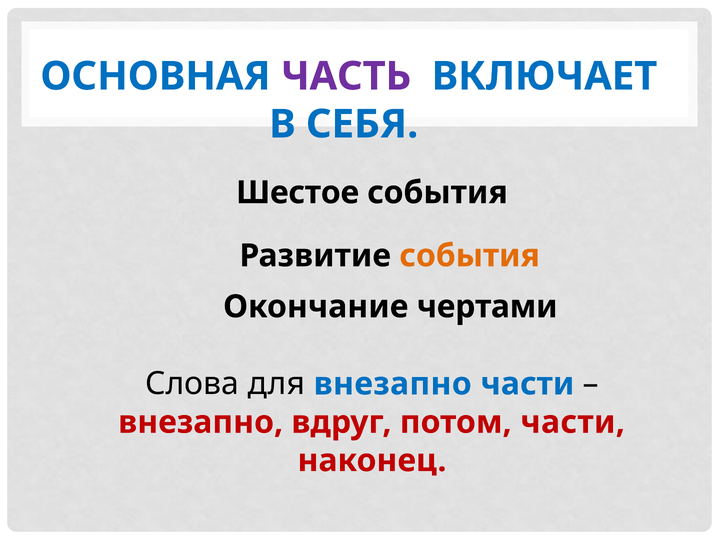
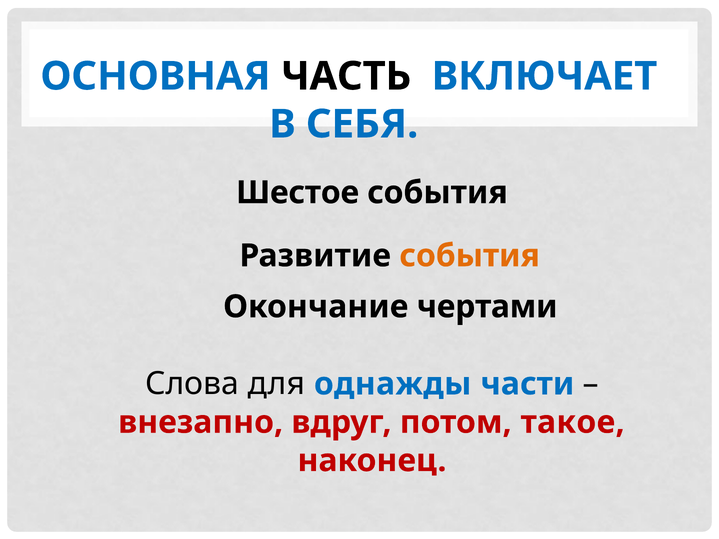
ЧАСТЬ colour: purple -> black
для внезапно: внезапно -> однажды
потом части: части -> такое
